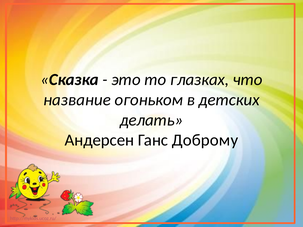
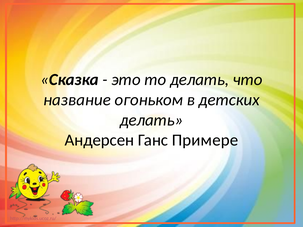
то глазках: глазках -> делать
Доброму: Доброму -> Примере
